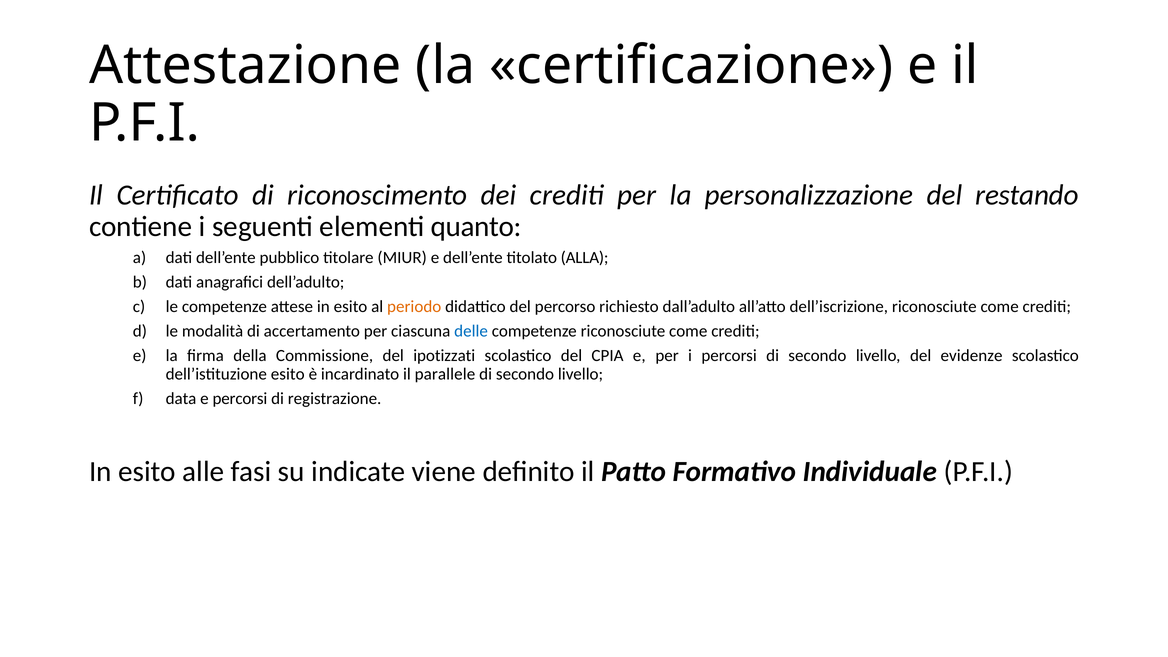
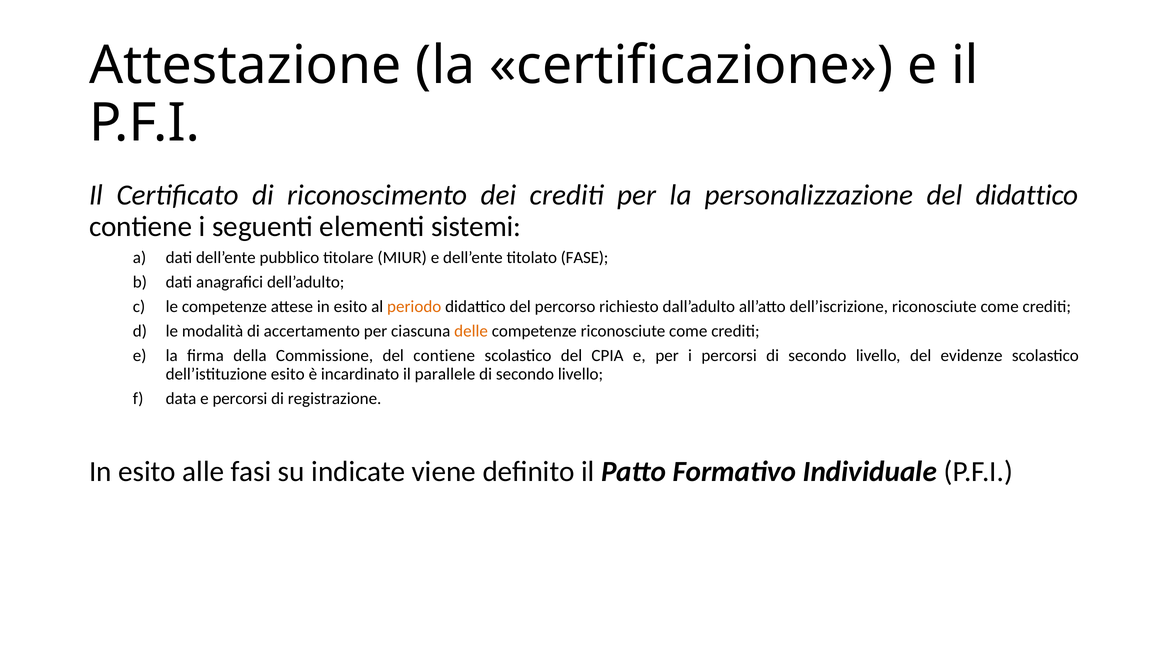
del restando: restando -> didattico
quanto: quanto -> sistemi
ALLA: ALLA -> FASE
delle colour: blue -> orange
del ipotizzati: ipotizzati -> contiene
